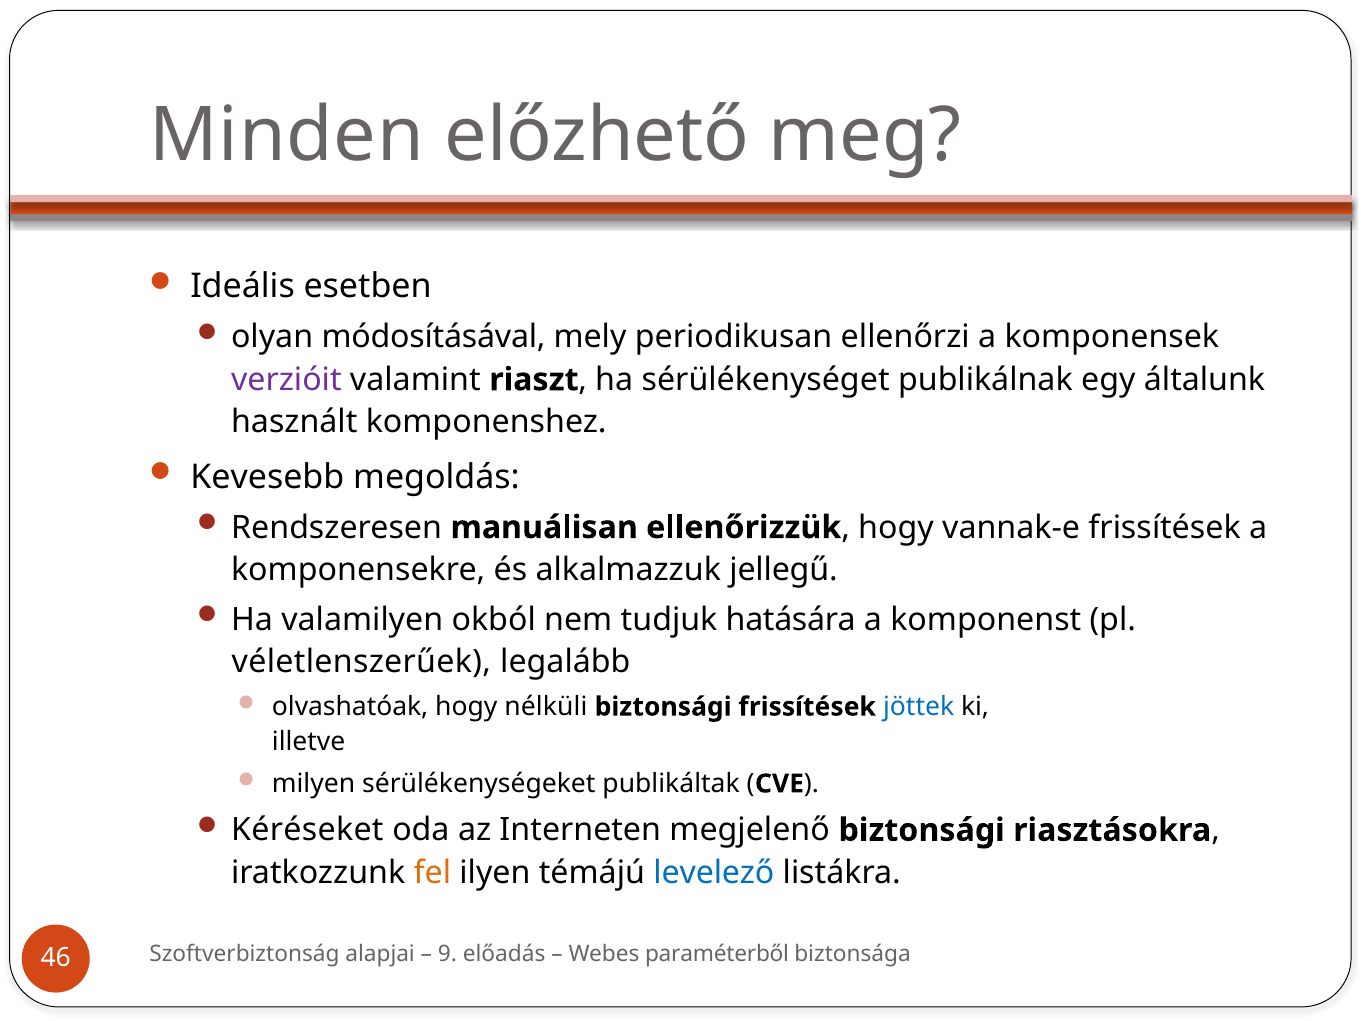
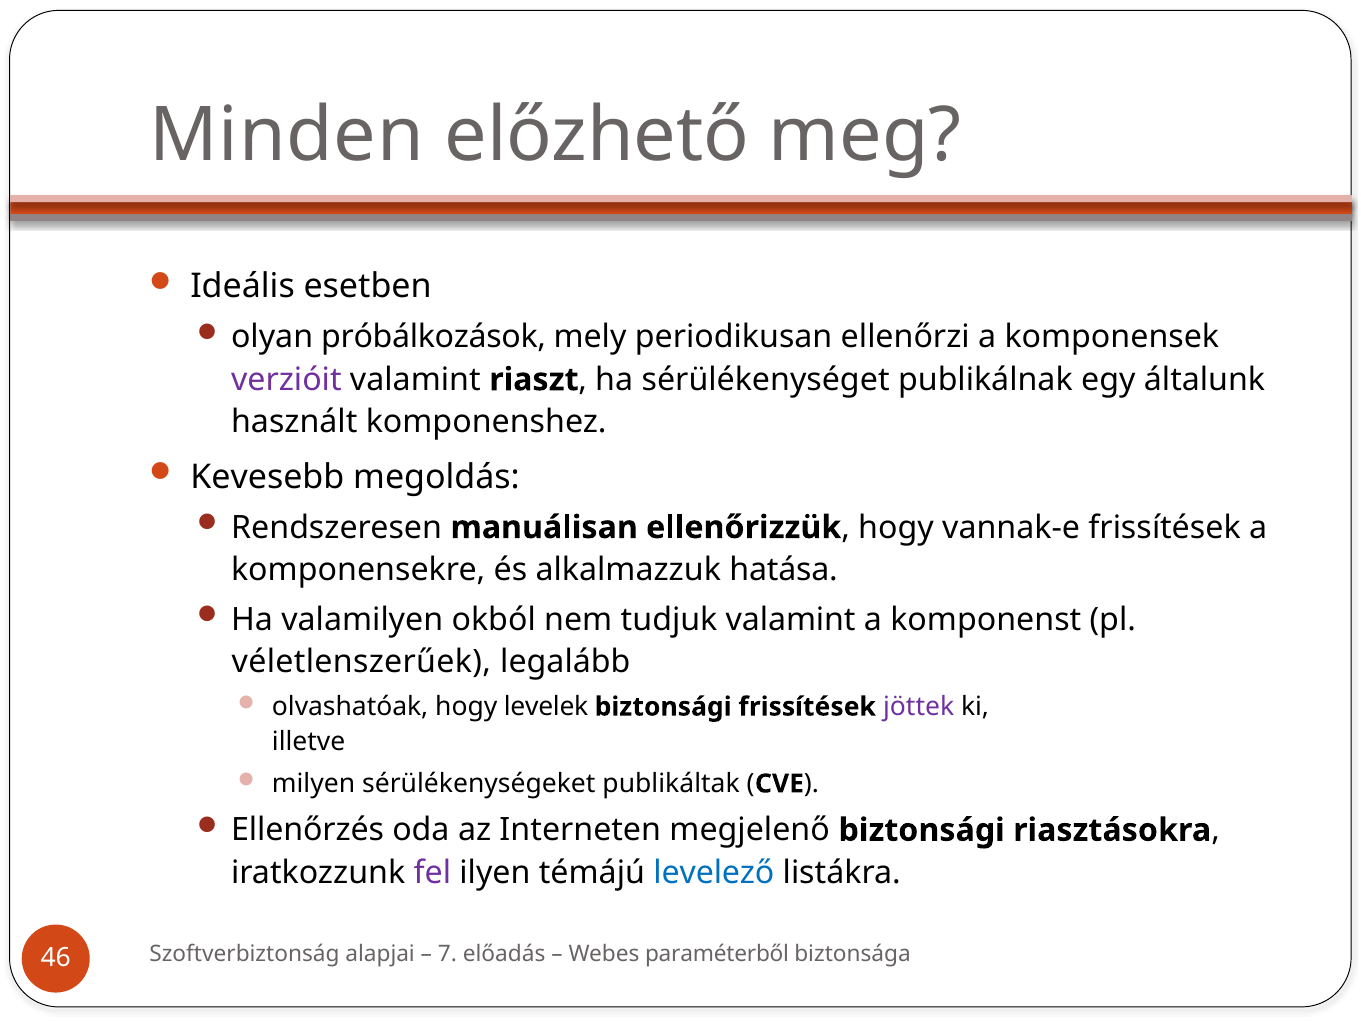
módosításával: módosításával -> próbálkozások
jellegű: jellegű -> hatása
tudjuk hatására: hatására -> valamint
nélküli: nélküli -> levelek
jöttek colour: blue -> purple
Kéréseket: Kéréseket -> Ellenőrzés
fel colour: orange -> purple
9: 9 -> 7
